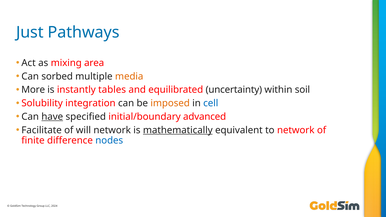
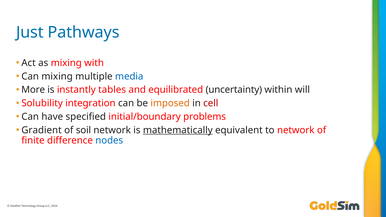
area: area -> with
Can sorbed: sorbed -> mixing
media colour: orange -> blue
soil: soil -> will
cell colour: blue -> red
have underline: present -> none
advanced: advanced -> problems
Facilitate: Facilitate -> Gradient
will: will -> soil
